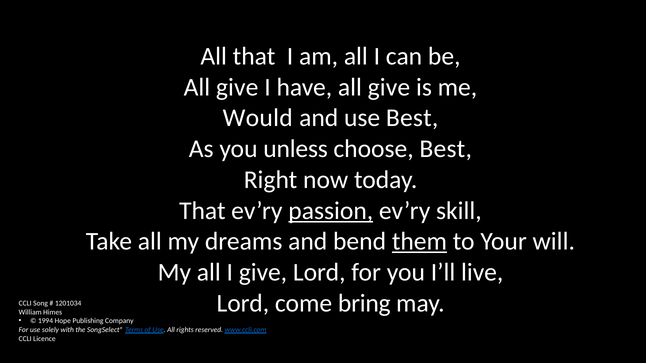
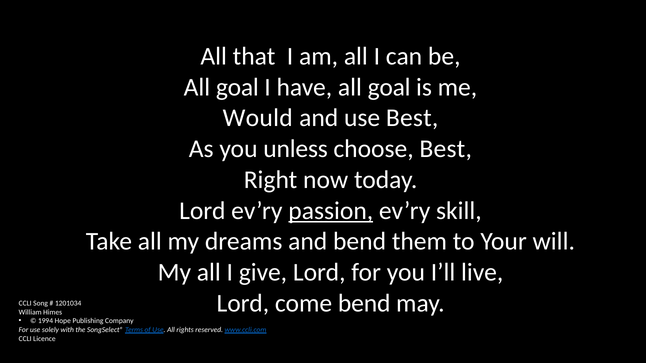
give at (237, 87): give -> goal
have all give: give -> goal
That at (202, 211): That -> Lord
them underline: present -> none
come bring: bring -> bend
